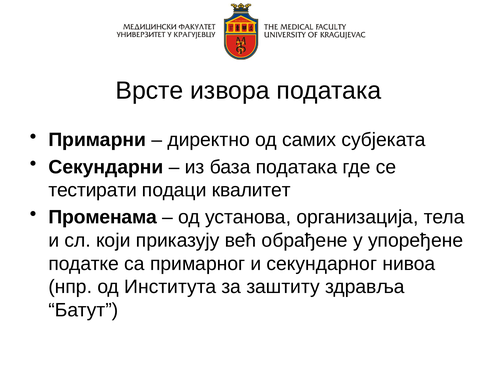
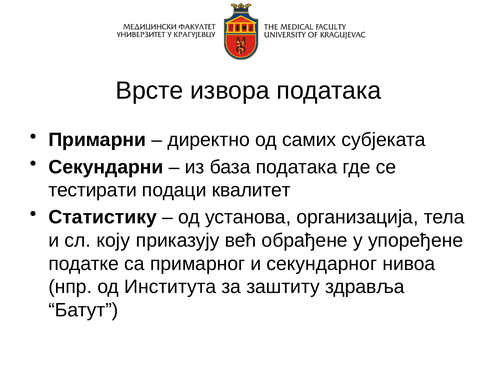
Променама: Променама -> Статистику
који: који -> коју
